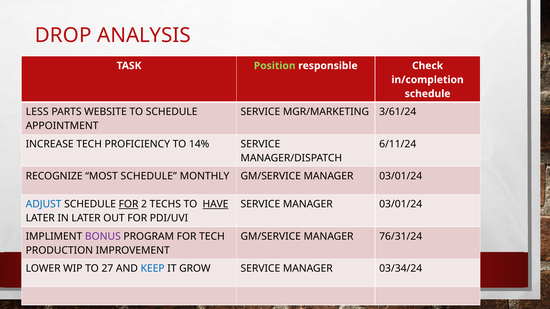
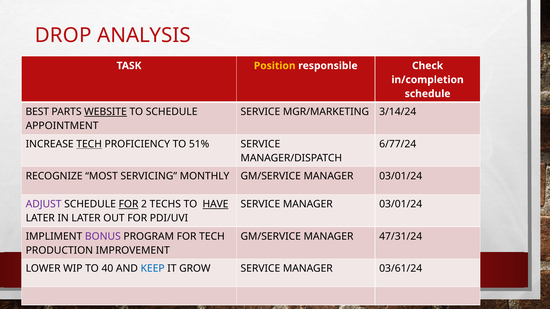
Position colour: light green -> yellow
LESS: LESS -> BEST
WEBSITE underline: none -> present
3/61/24: 3/61/24 -> 3/14/24
TECH at (89, 144) underline: none -> present
14%: 14% -> 51%
6/11/24: 6/11/24 -> 6/77/24
MOST SCHEDULE: SCHEDULE -> SERVICING
ADJUST colour: blue -> purple
76/31/24: 76/31/24 -> 47/31/24
27: 27 -> 40
03/34/24: 03/34/24 -> 03/61/24
